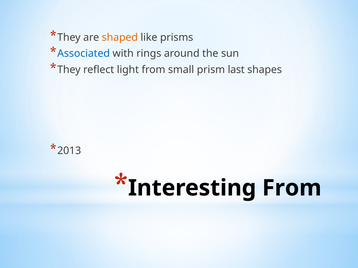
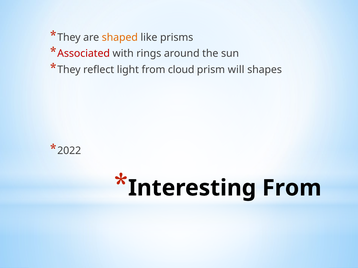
Associated colour: blue -> red
small: small -> cloud
last: last -> will
2013: 2013 -> 2022
